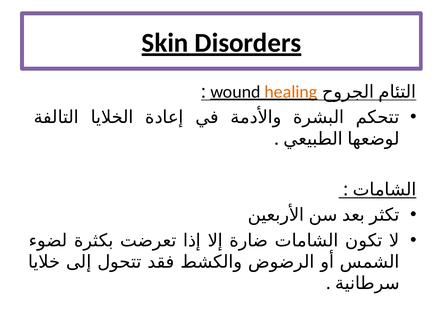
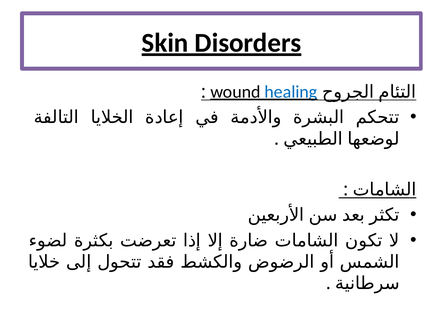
healing colour: orange -> blue
